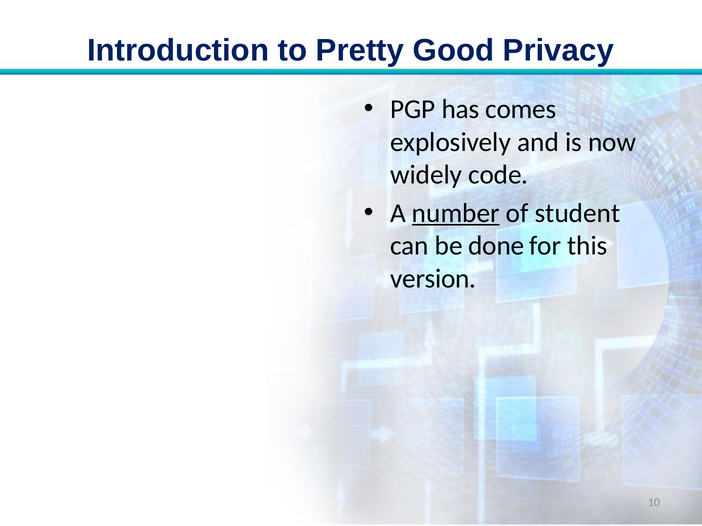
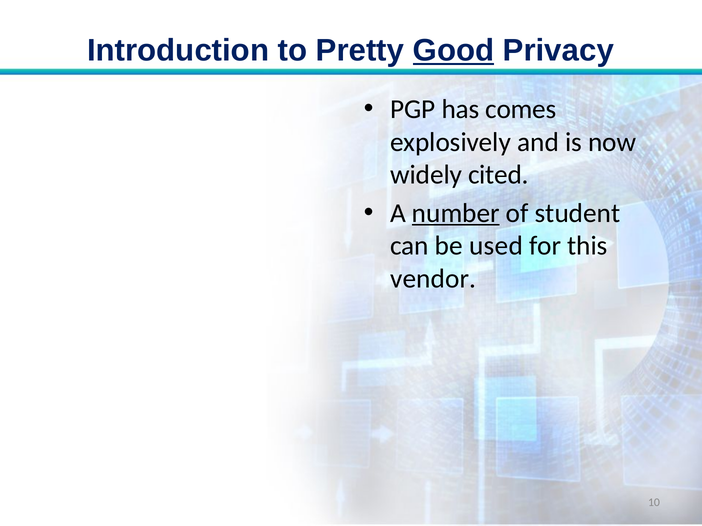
Good underline: none -> present
code: code -> cited
done: done -> used
version: version -> vendor
